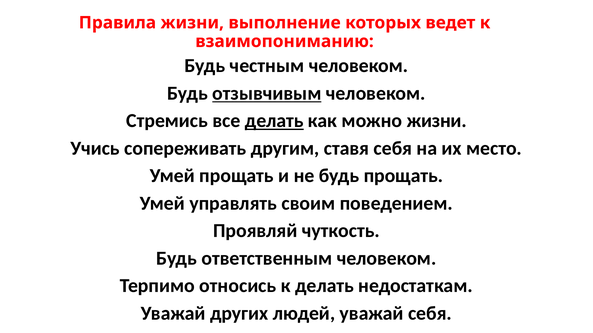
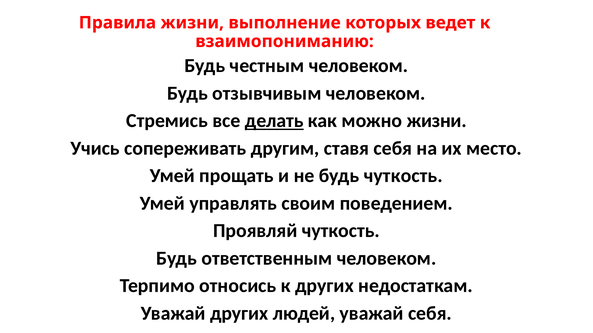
отзывчивым underline: present -> none
будь прощать: прощать -> чуткость
к делать: делать -> других
